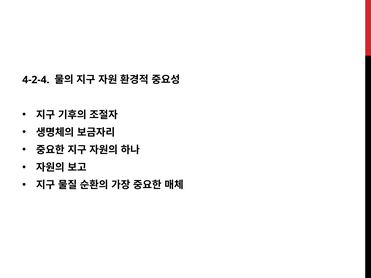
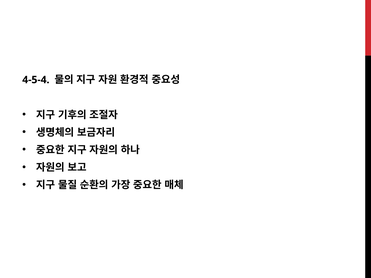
4-2-4: 4-2-4 -> 4-5-4
